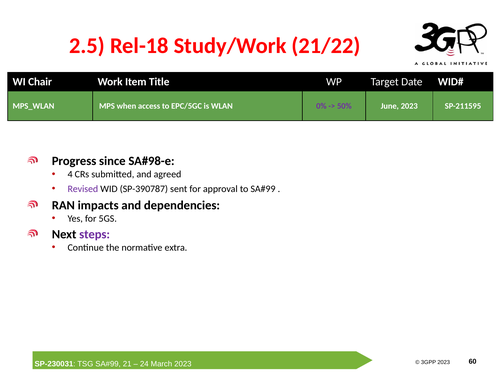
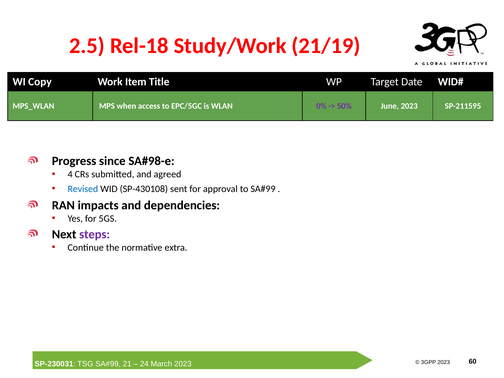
21/22: 21/22 -> 21/19
Chair: Chair -> Copy
Revised colour: purple -> blue
SP-390787: SP-390787 -> SP-430108
